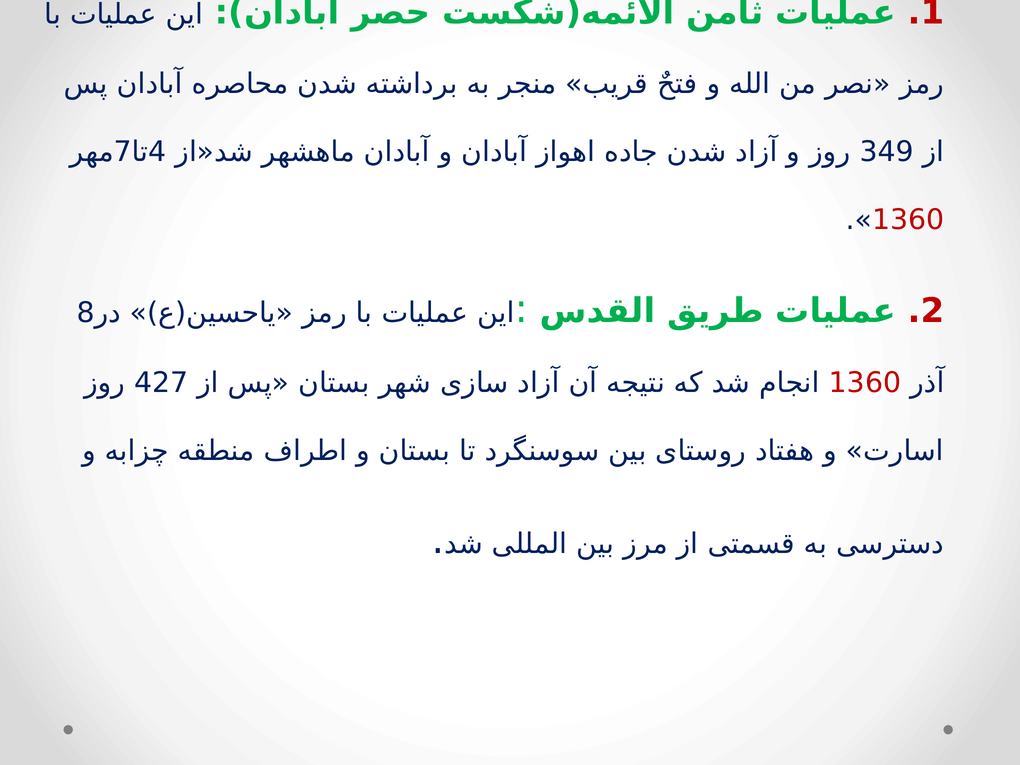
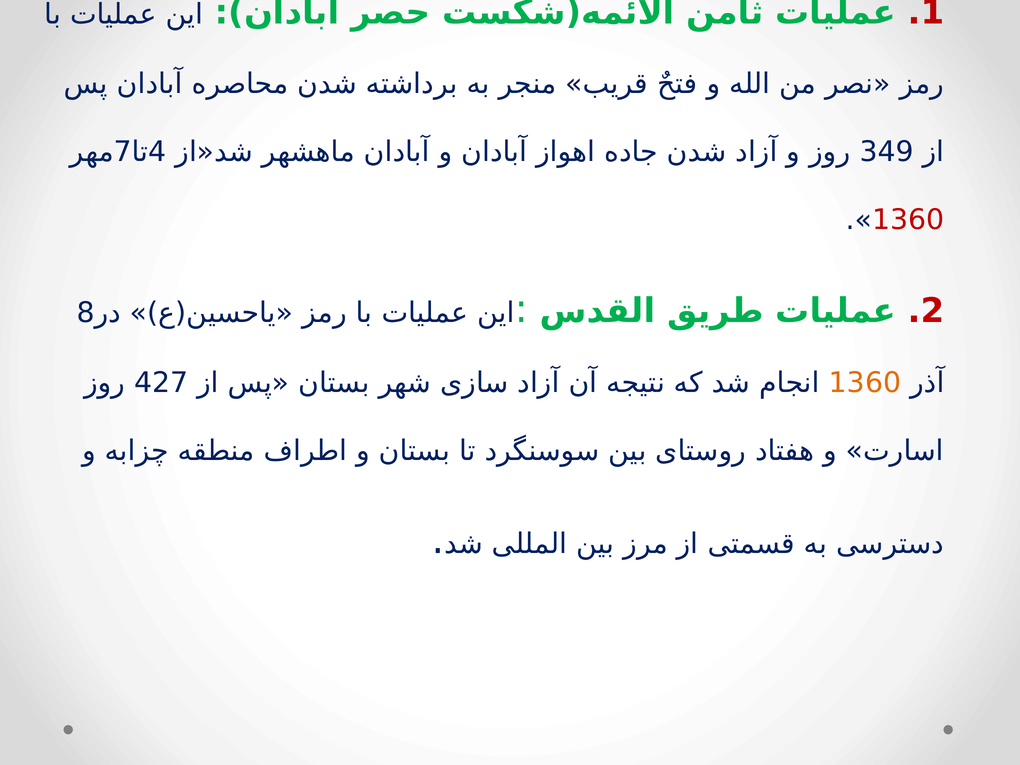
1360 at (865, 383) colour: red -> orange
